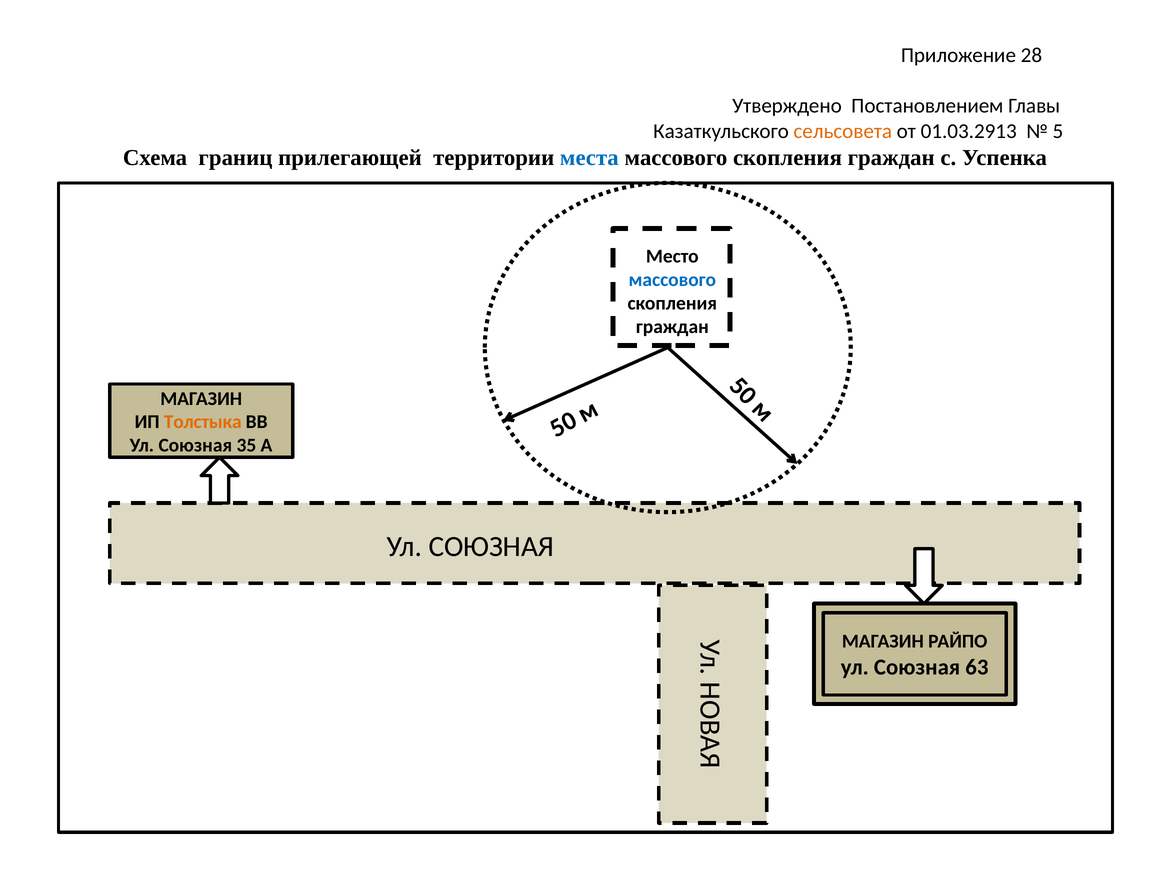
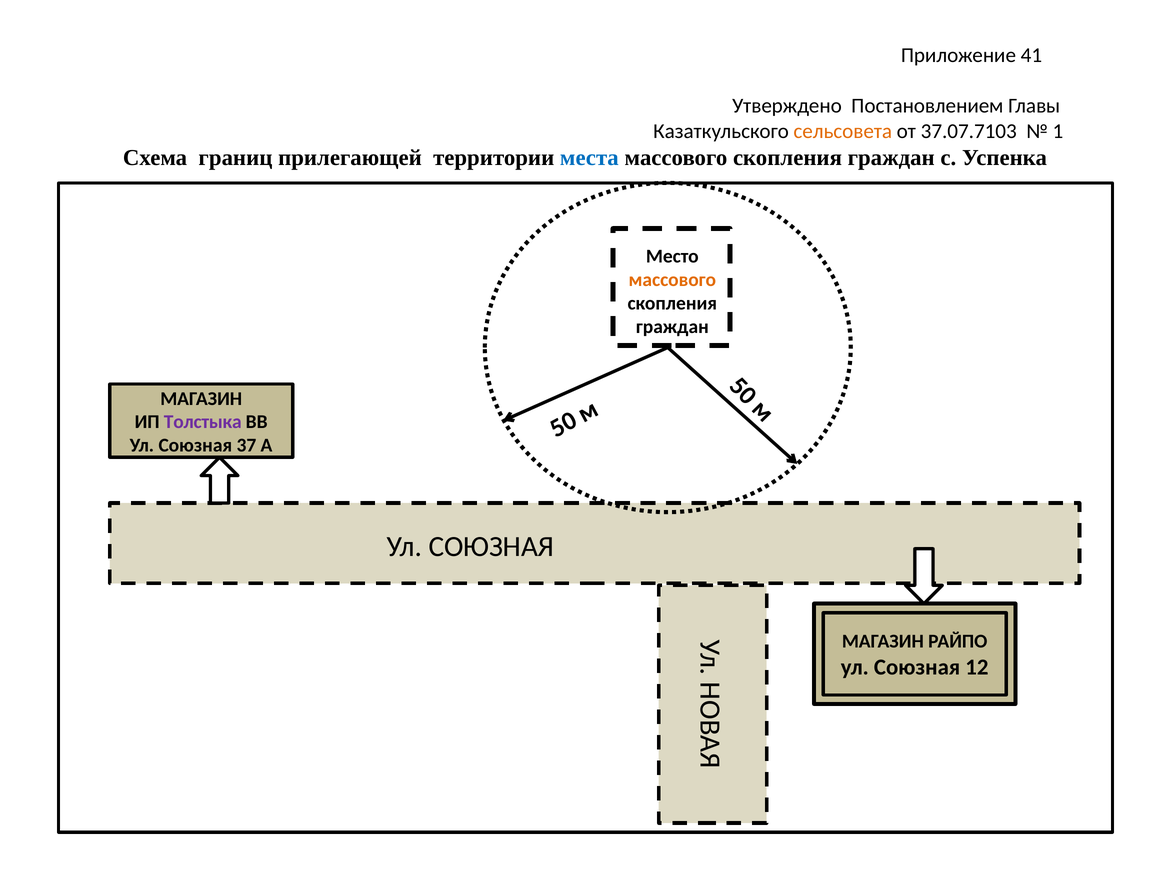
28: 28 -> 41
01.03.2913: 01.03.2913 -> 37.07.7103
5 at (1058, 131): 5 -> 1
массового at (672, 280) colour: blue -> orange
Толстыка colour: orange -> purple
35: 35 -> 37
63: 63 -> 12
